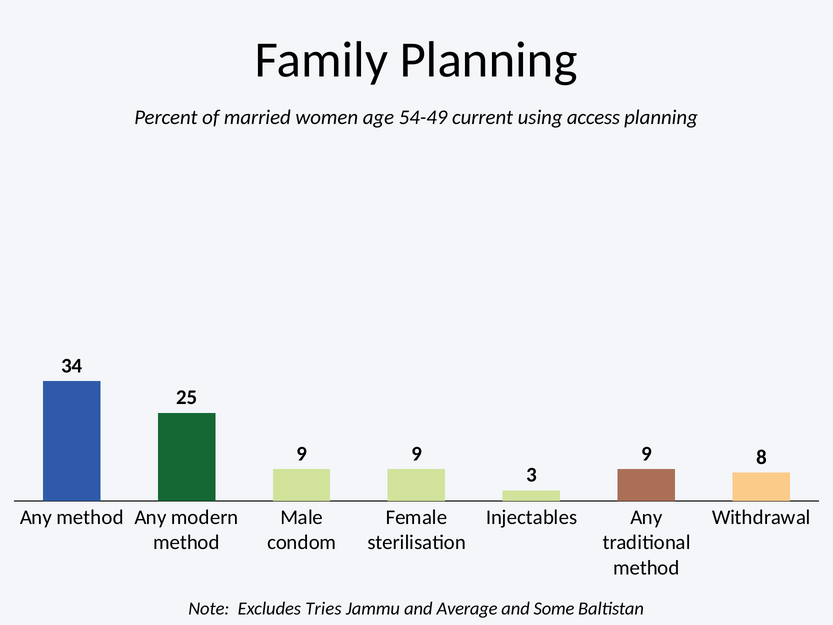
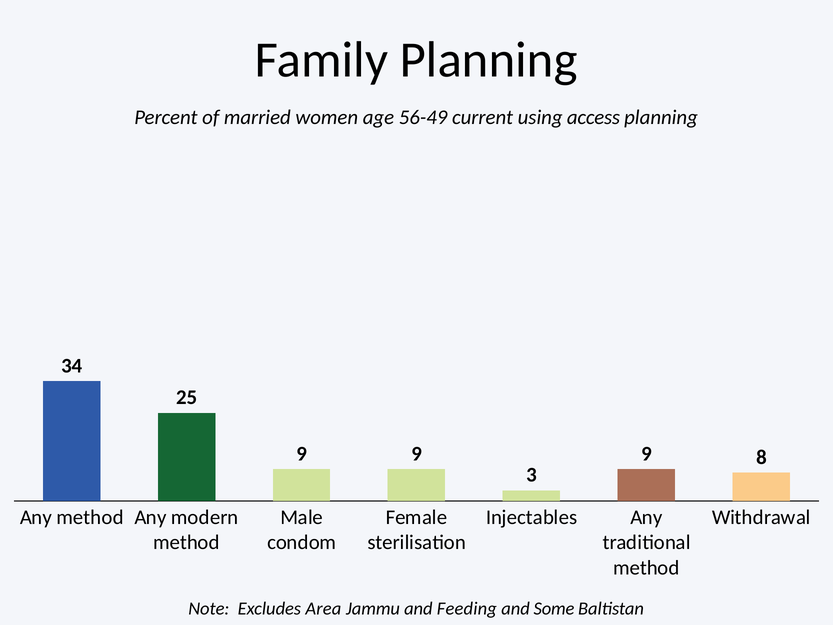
54-49: 54-49 -> 56-49
Tries: Tries -> Area
Average: Average -> Feeding
